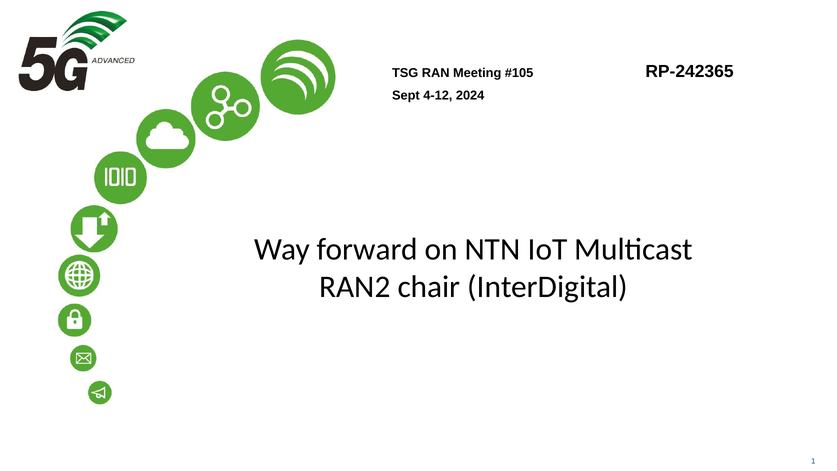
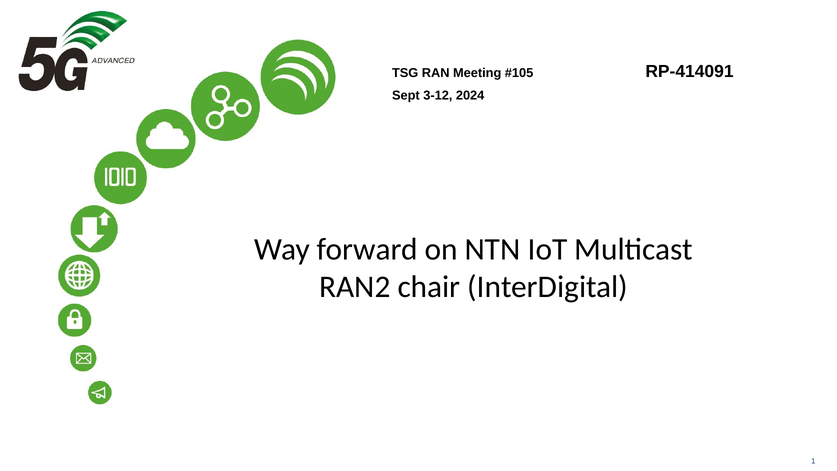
RP-242365: RP-242365 -> RP-414091
4-12: 4-12 -> 3-12
